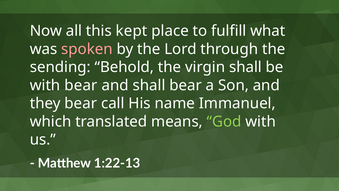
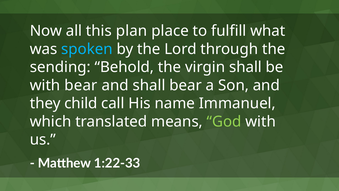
kept: kept -> plan
spoken colour: pink -> light blue
they bear: bear -> child
1:22-13: 1:22-13 -> 1:22-33
